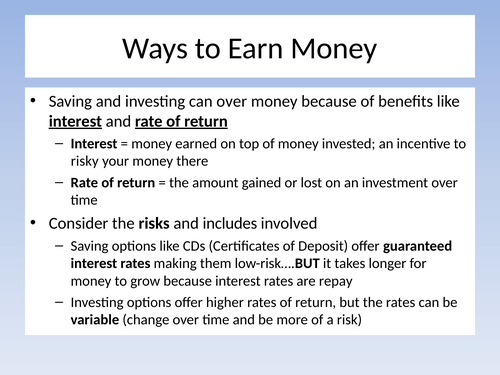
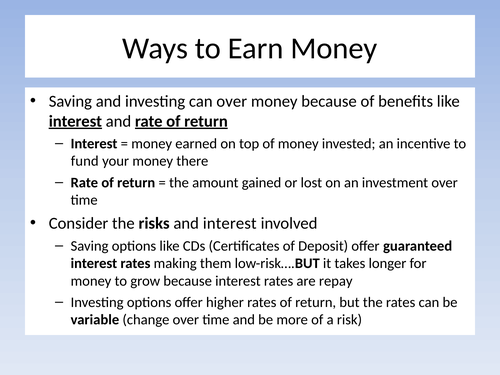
risky: risky -> fund
and includes: includes -> interest
